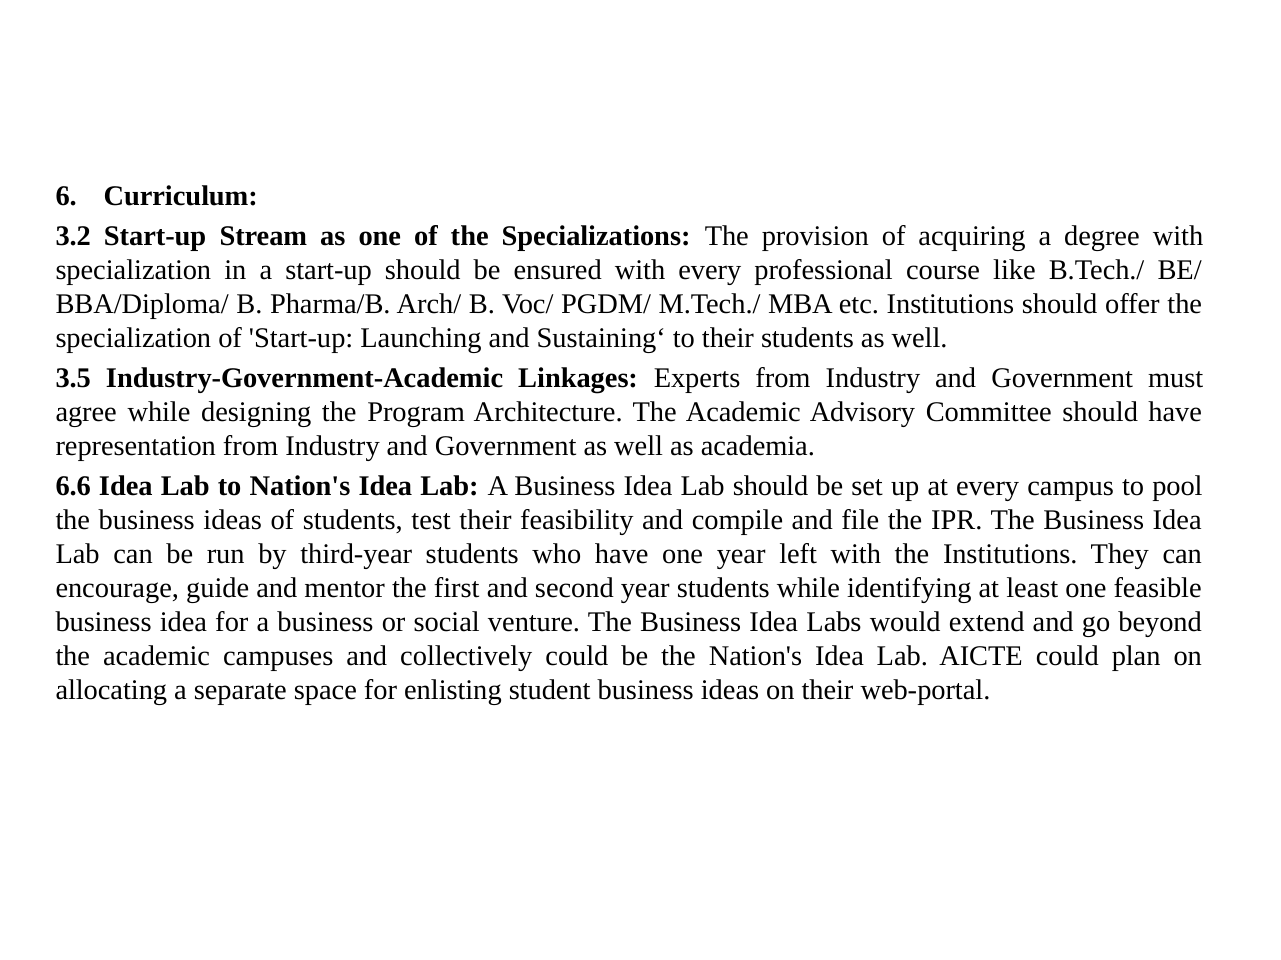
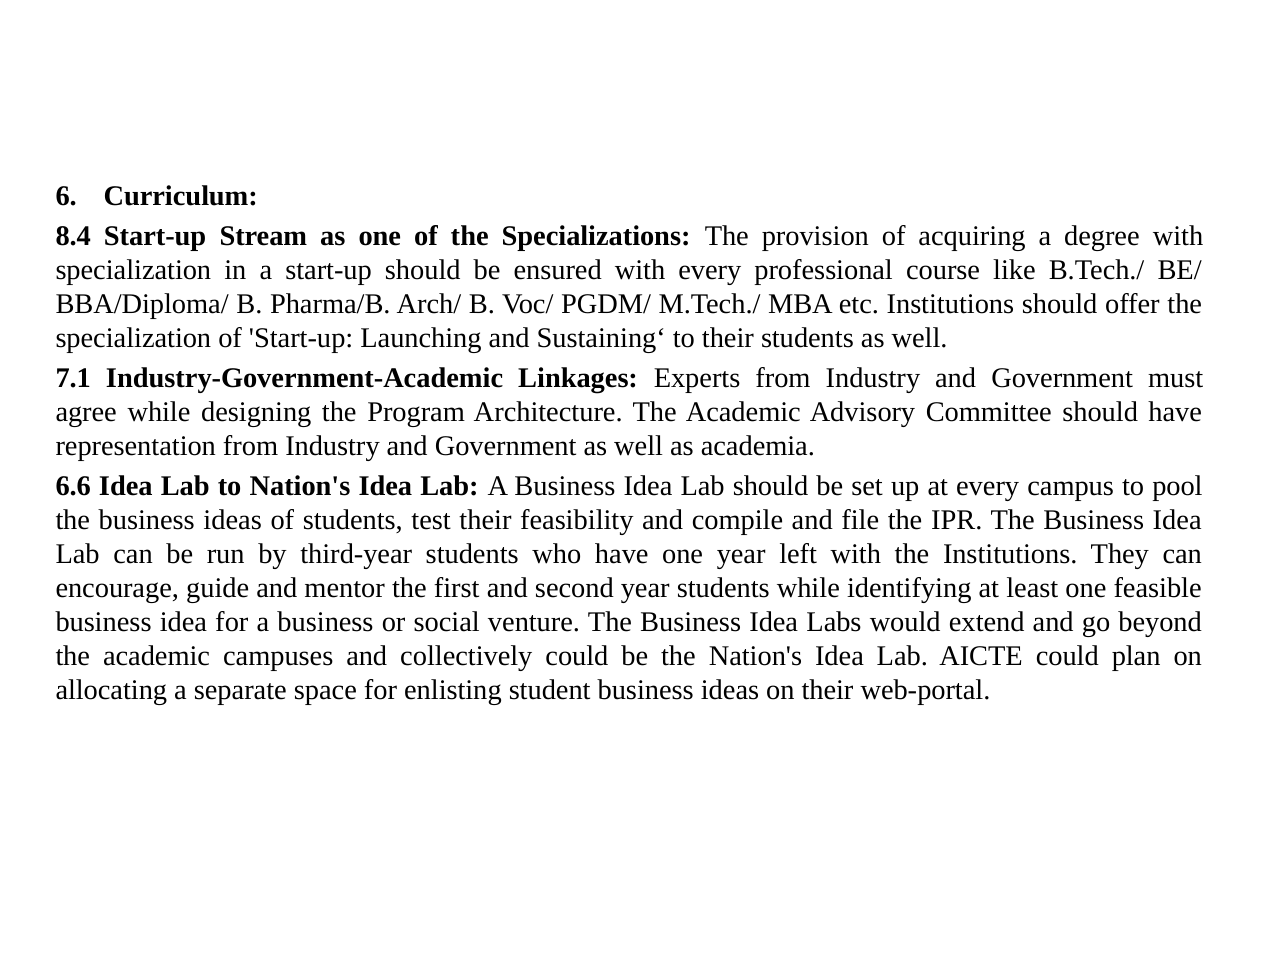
3.2: 3.2 -> 8.4
3.5: 3.5 -> 7.1
